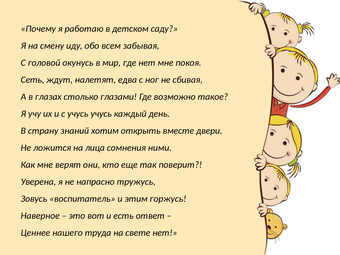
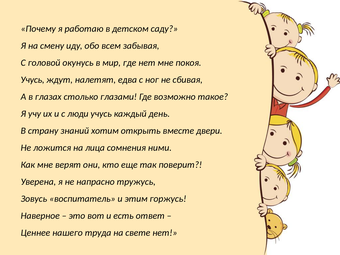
Сеть at (32, 80): Сеть -> Учусь
с учусь: учусь -> люди
